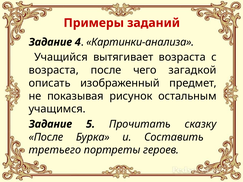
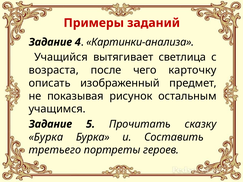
вытягивает возраста: возраста -> светлица
загадкой: загадкой -> карточку
После at (46, 137): После -> Бурка
